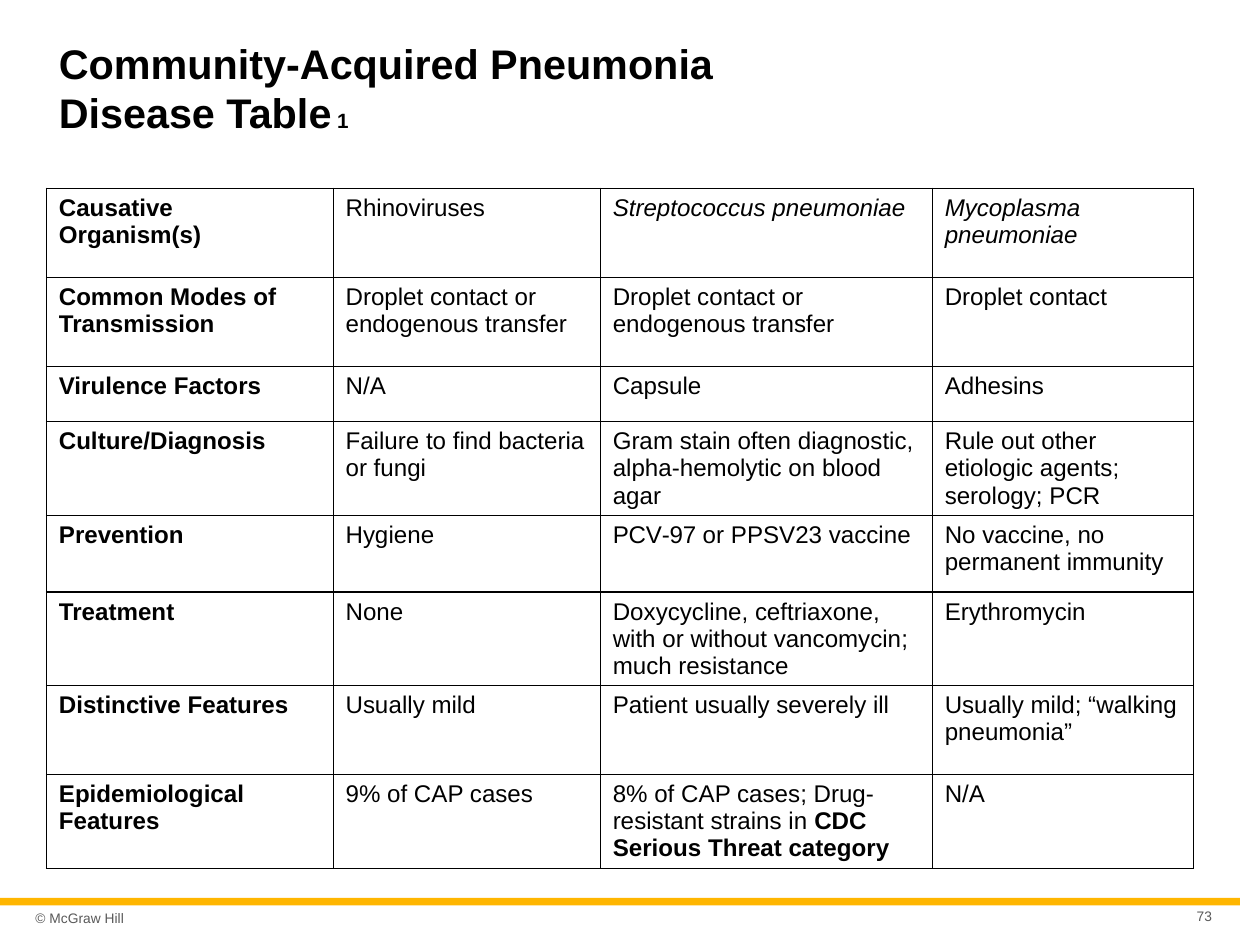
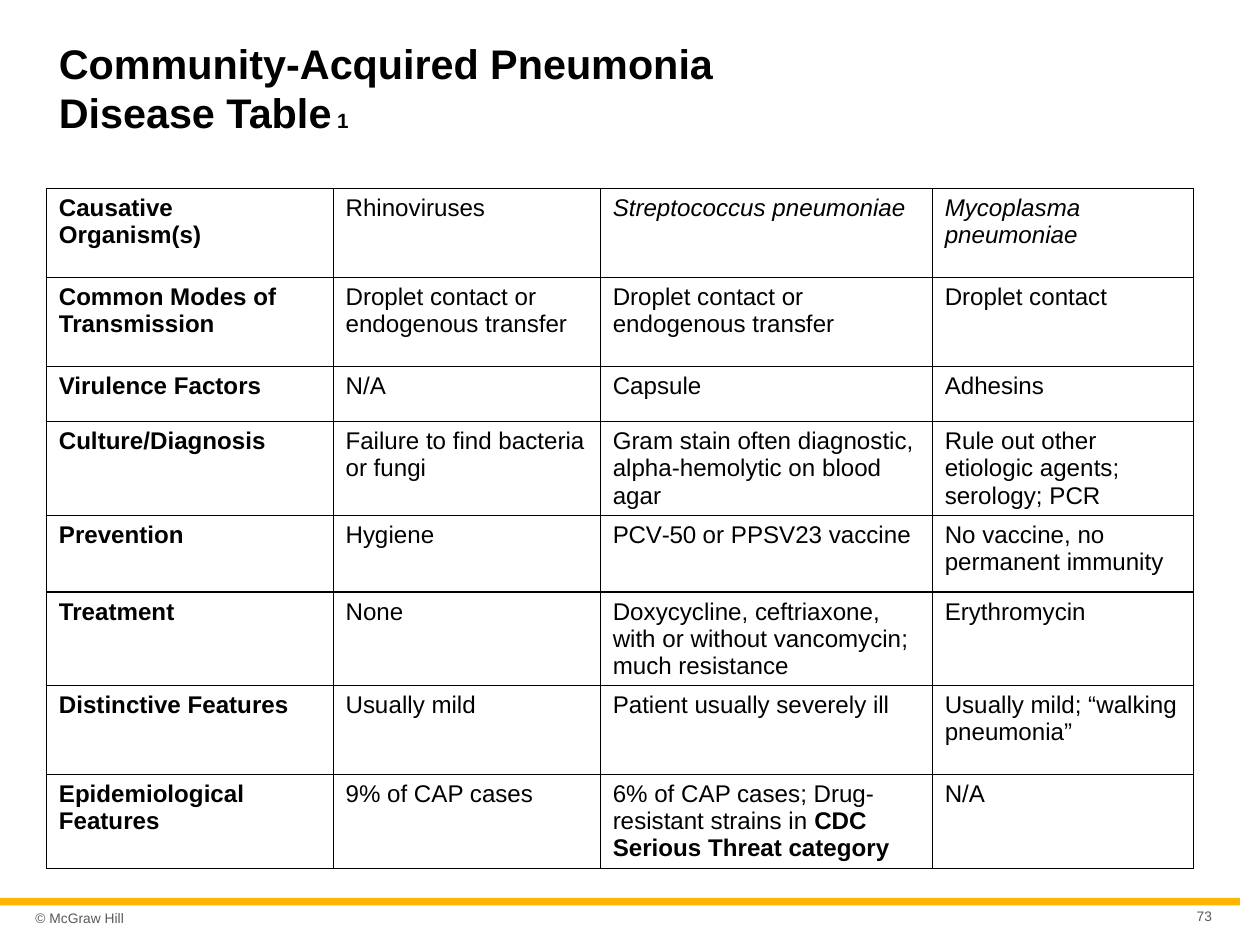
PCV-97: PCV-97 -> PCV-50
8%: 8% -> 6%
